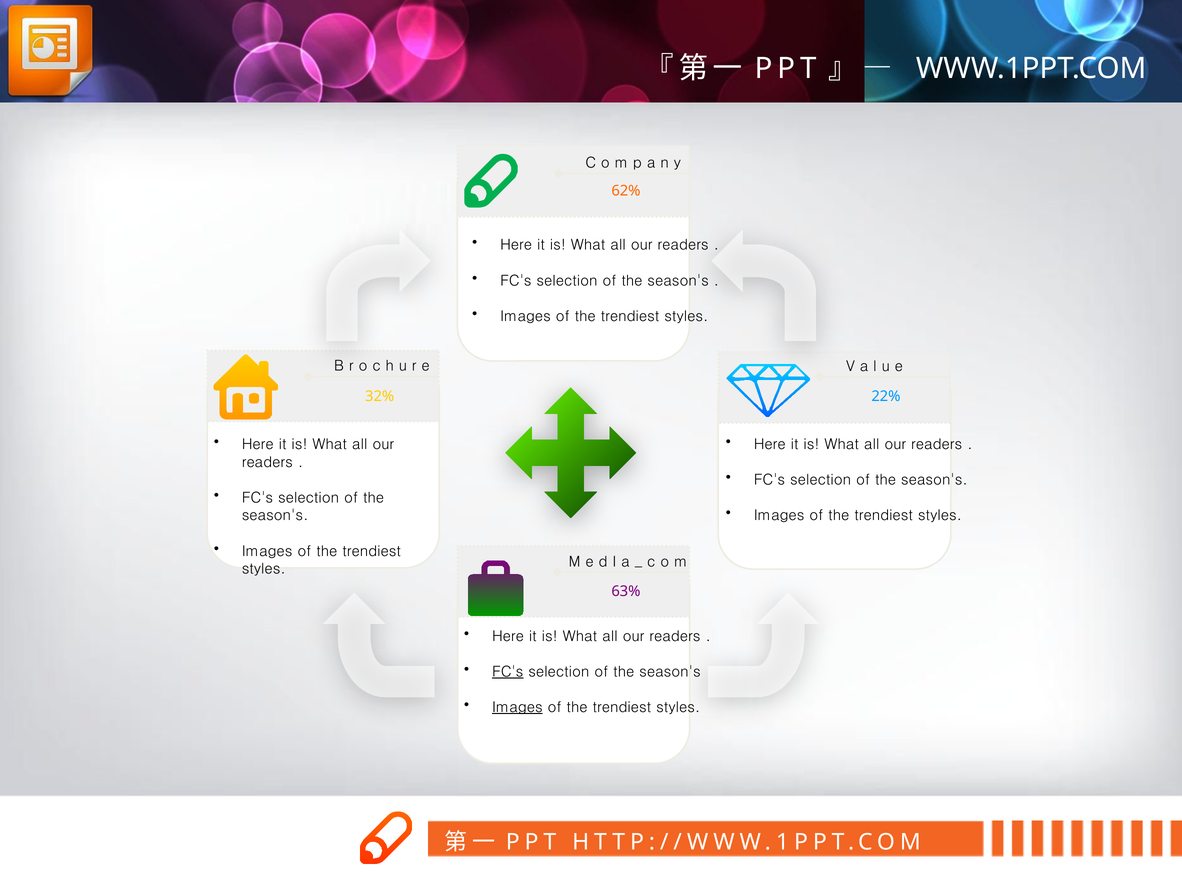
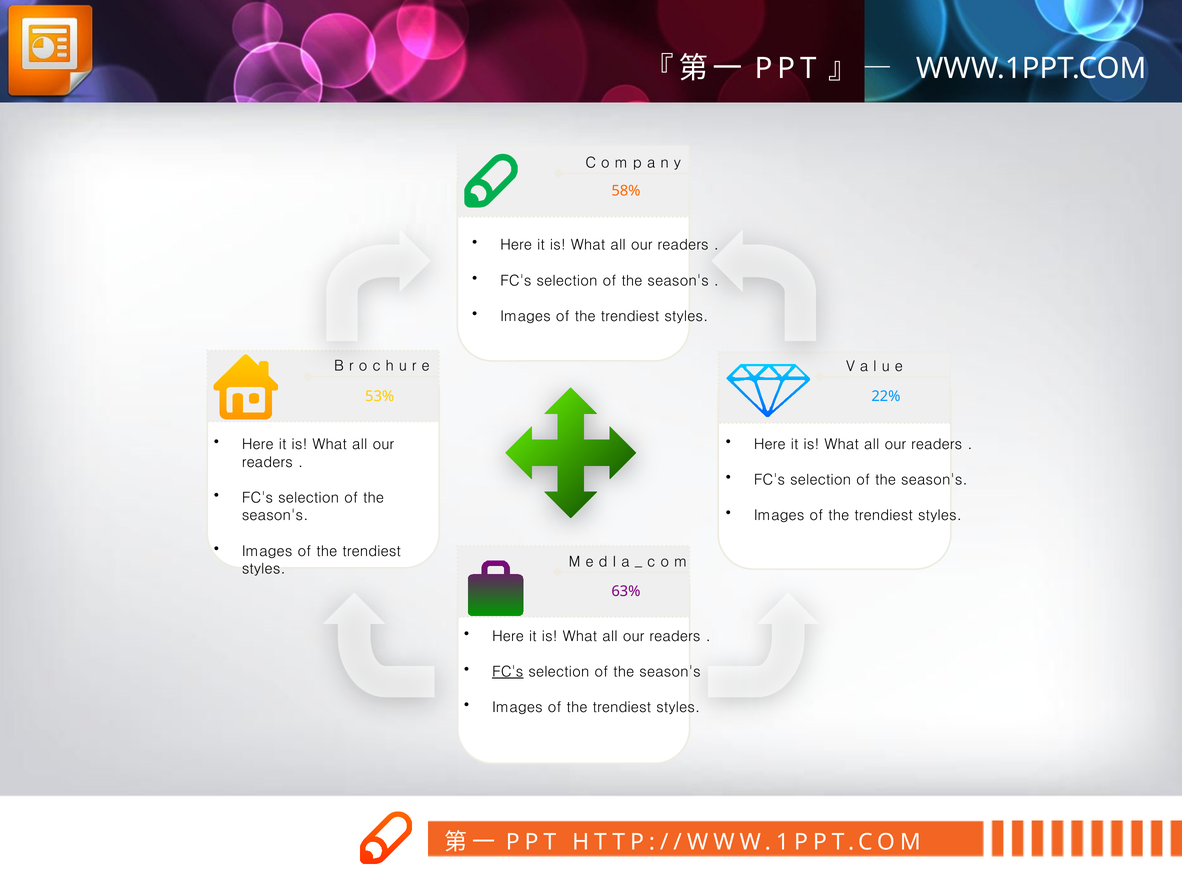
62%: 62% -> 58%
32%: 32% -> 53%
Images at (517, 707) underline: present -> none
